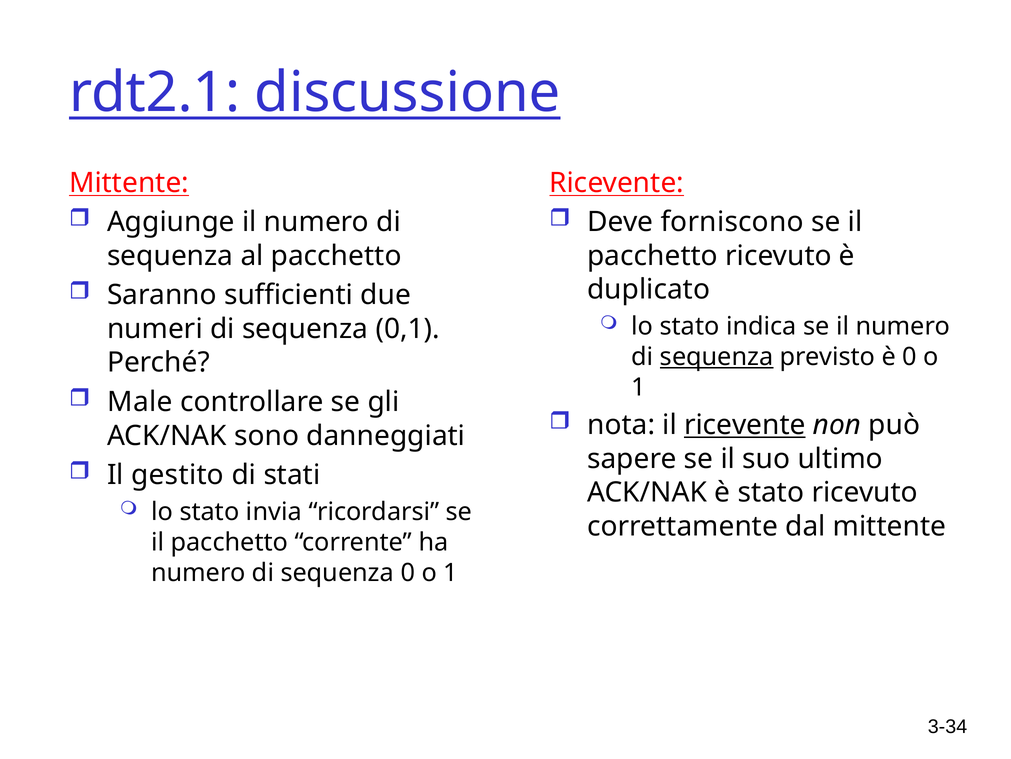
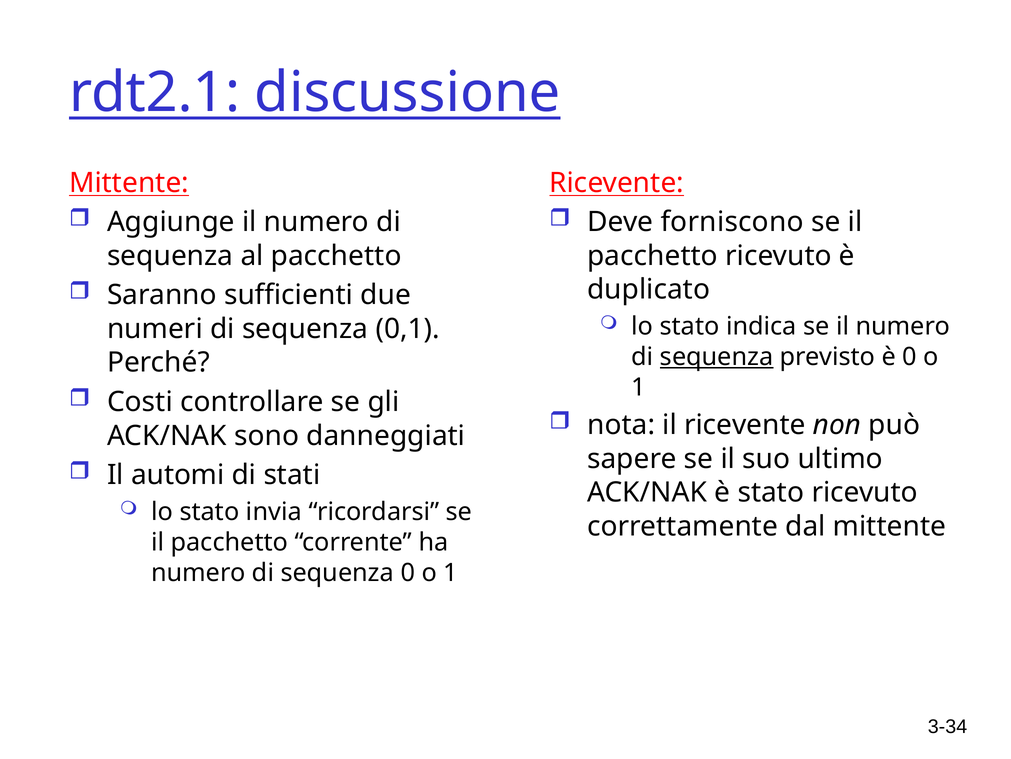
Male: Male -> Costi
ricevente at (745, 425) underline: present -> none
gestito: gestito -> automi
